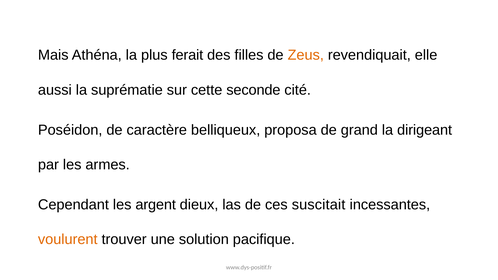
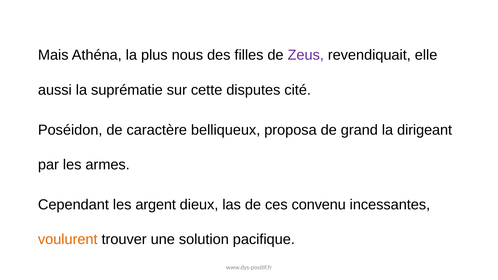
ferait: ferait -> nous
Zeus colour: orange -> purple
seconde: seconde -> disputes
suscitait: suscitait -> convenu
